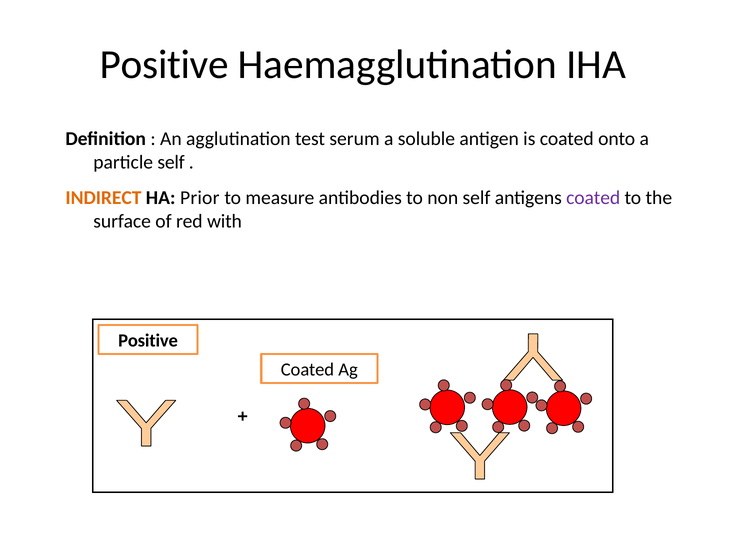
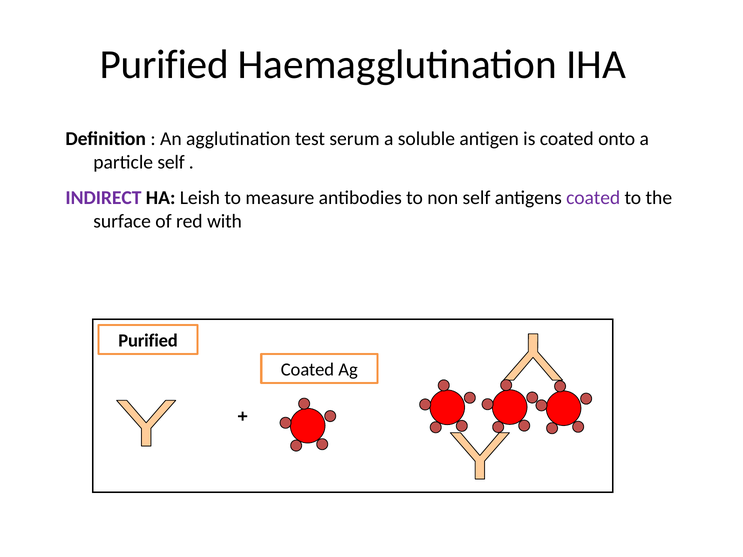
Positive at (164, 65): Positive -> Purified
INDIRECT colour: orange -> purple
Prior: Prior -> Leish
Positive at (148, 341): Positive -> Purified
